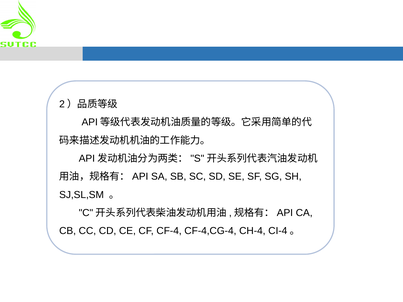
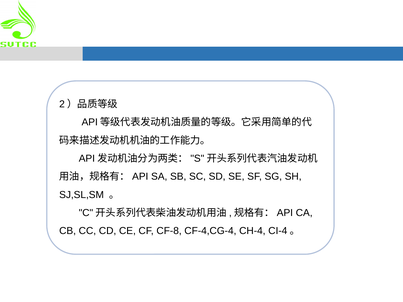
CF-4: CF-4 -> CF-8
